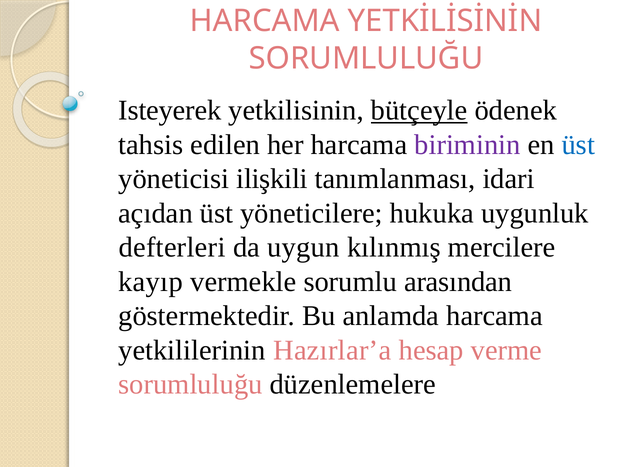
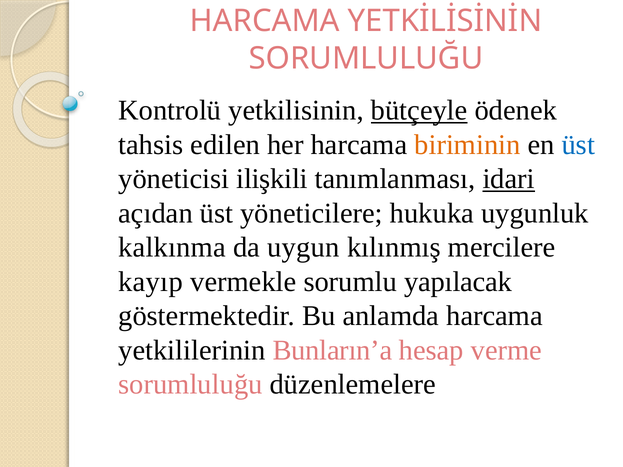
Isteyerek: Isteyerek -> Kontrolü
biriminin colour: purple -> orange
idari underline: none -> present
defterleri: defterleri -> kalkınma
arasından: arasından -> yapılacak
Hazırlar’a: Hazırlar’a -> Bunların’a
